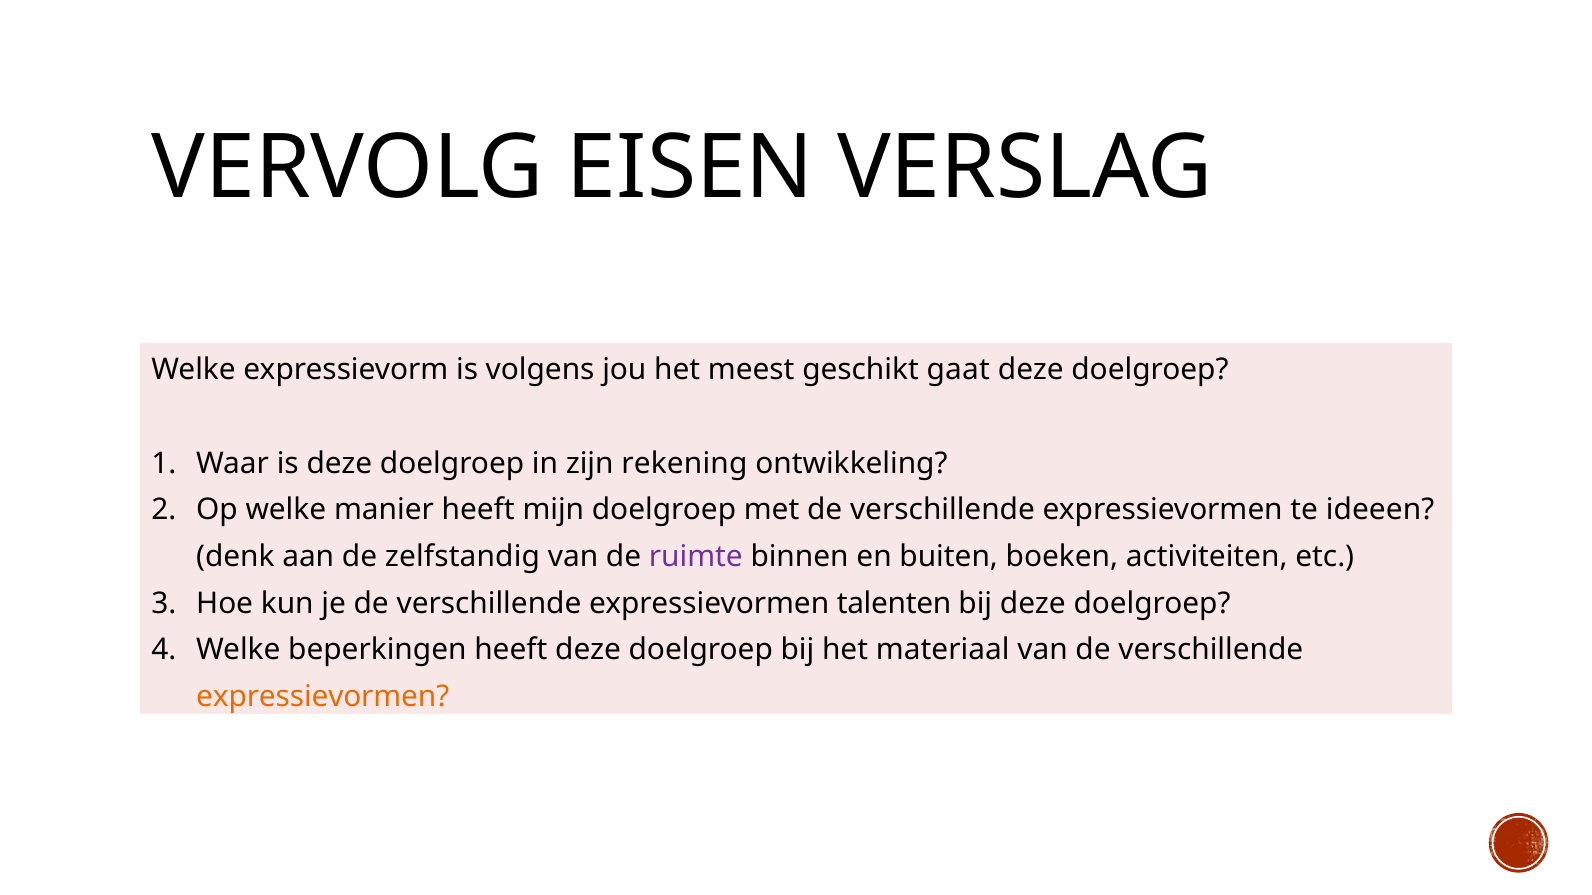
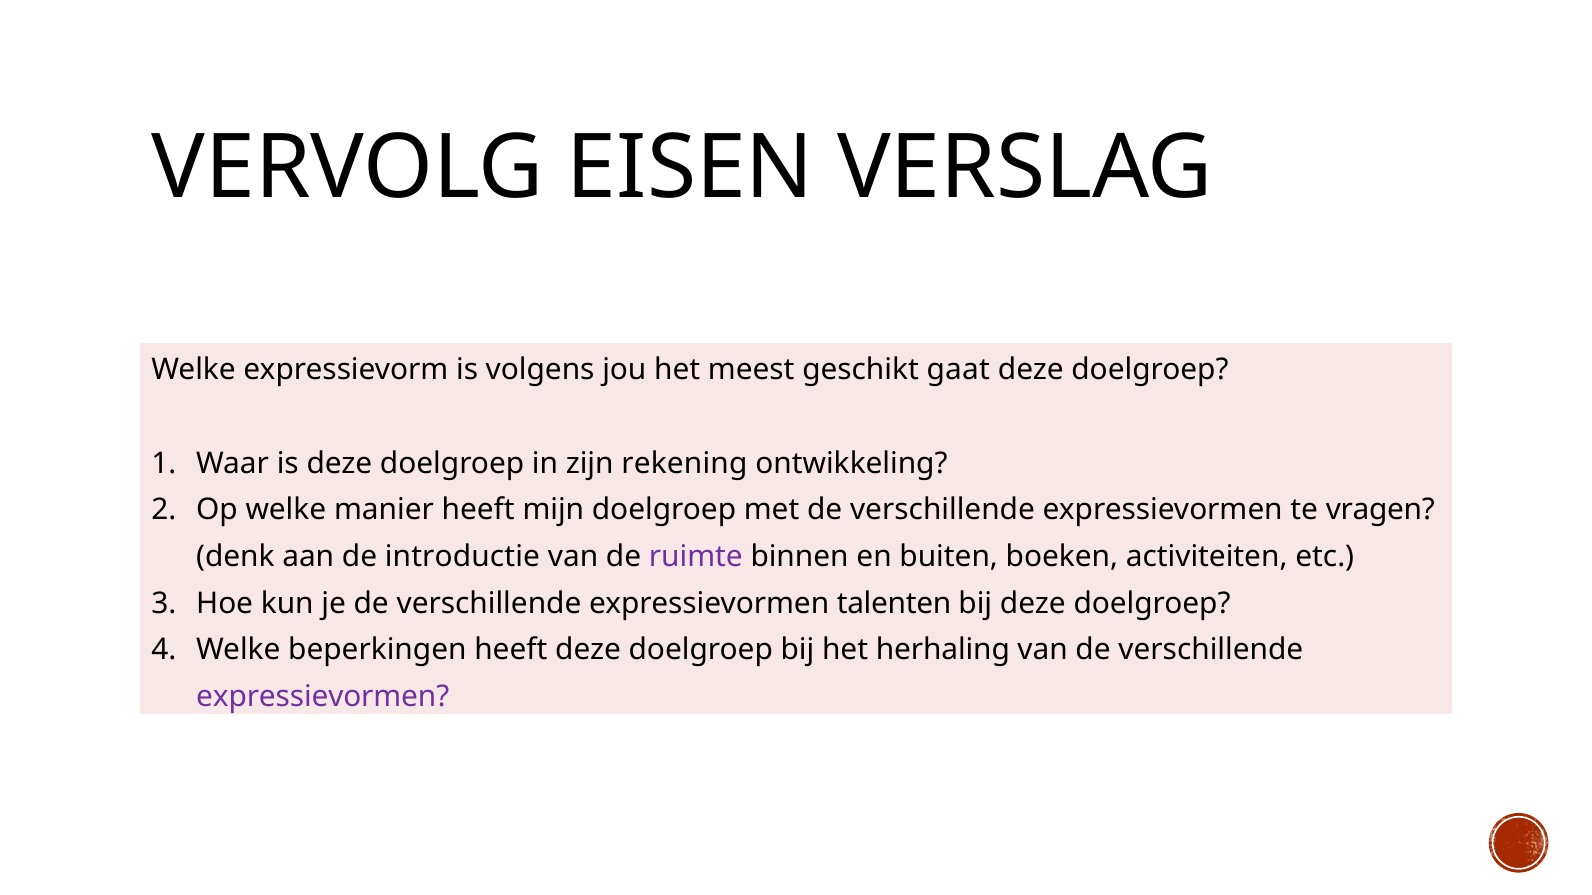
ideeen: ideeen -> vragen
zelfstandig: zelfstandig -> introductie
materiaal: materiaal -> herhaling
expressievormen at (323, 697) colour: orange -> purple
